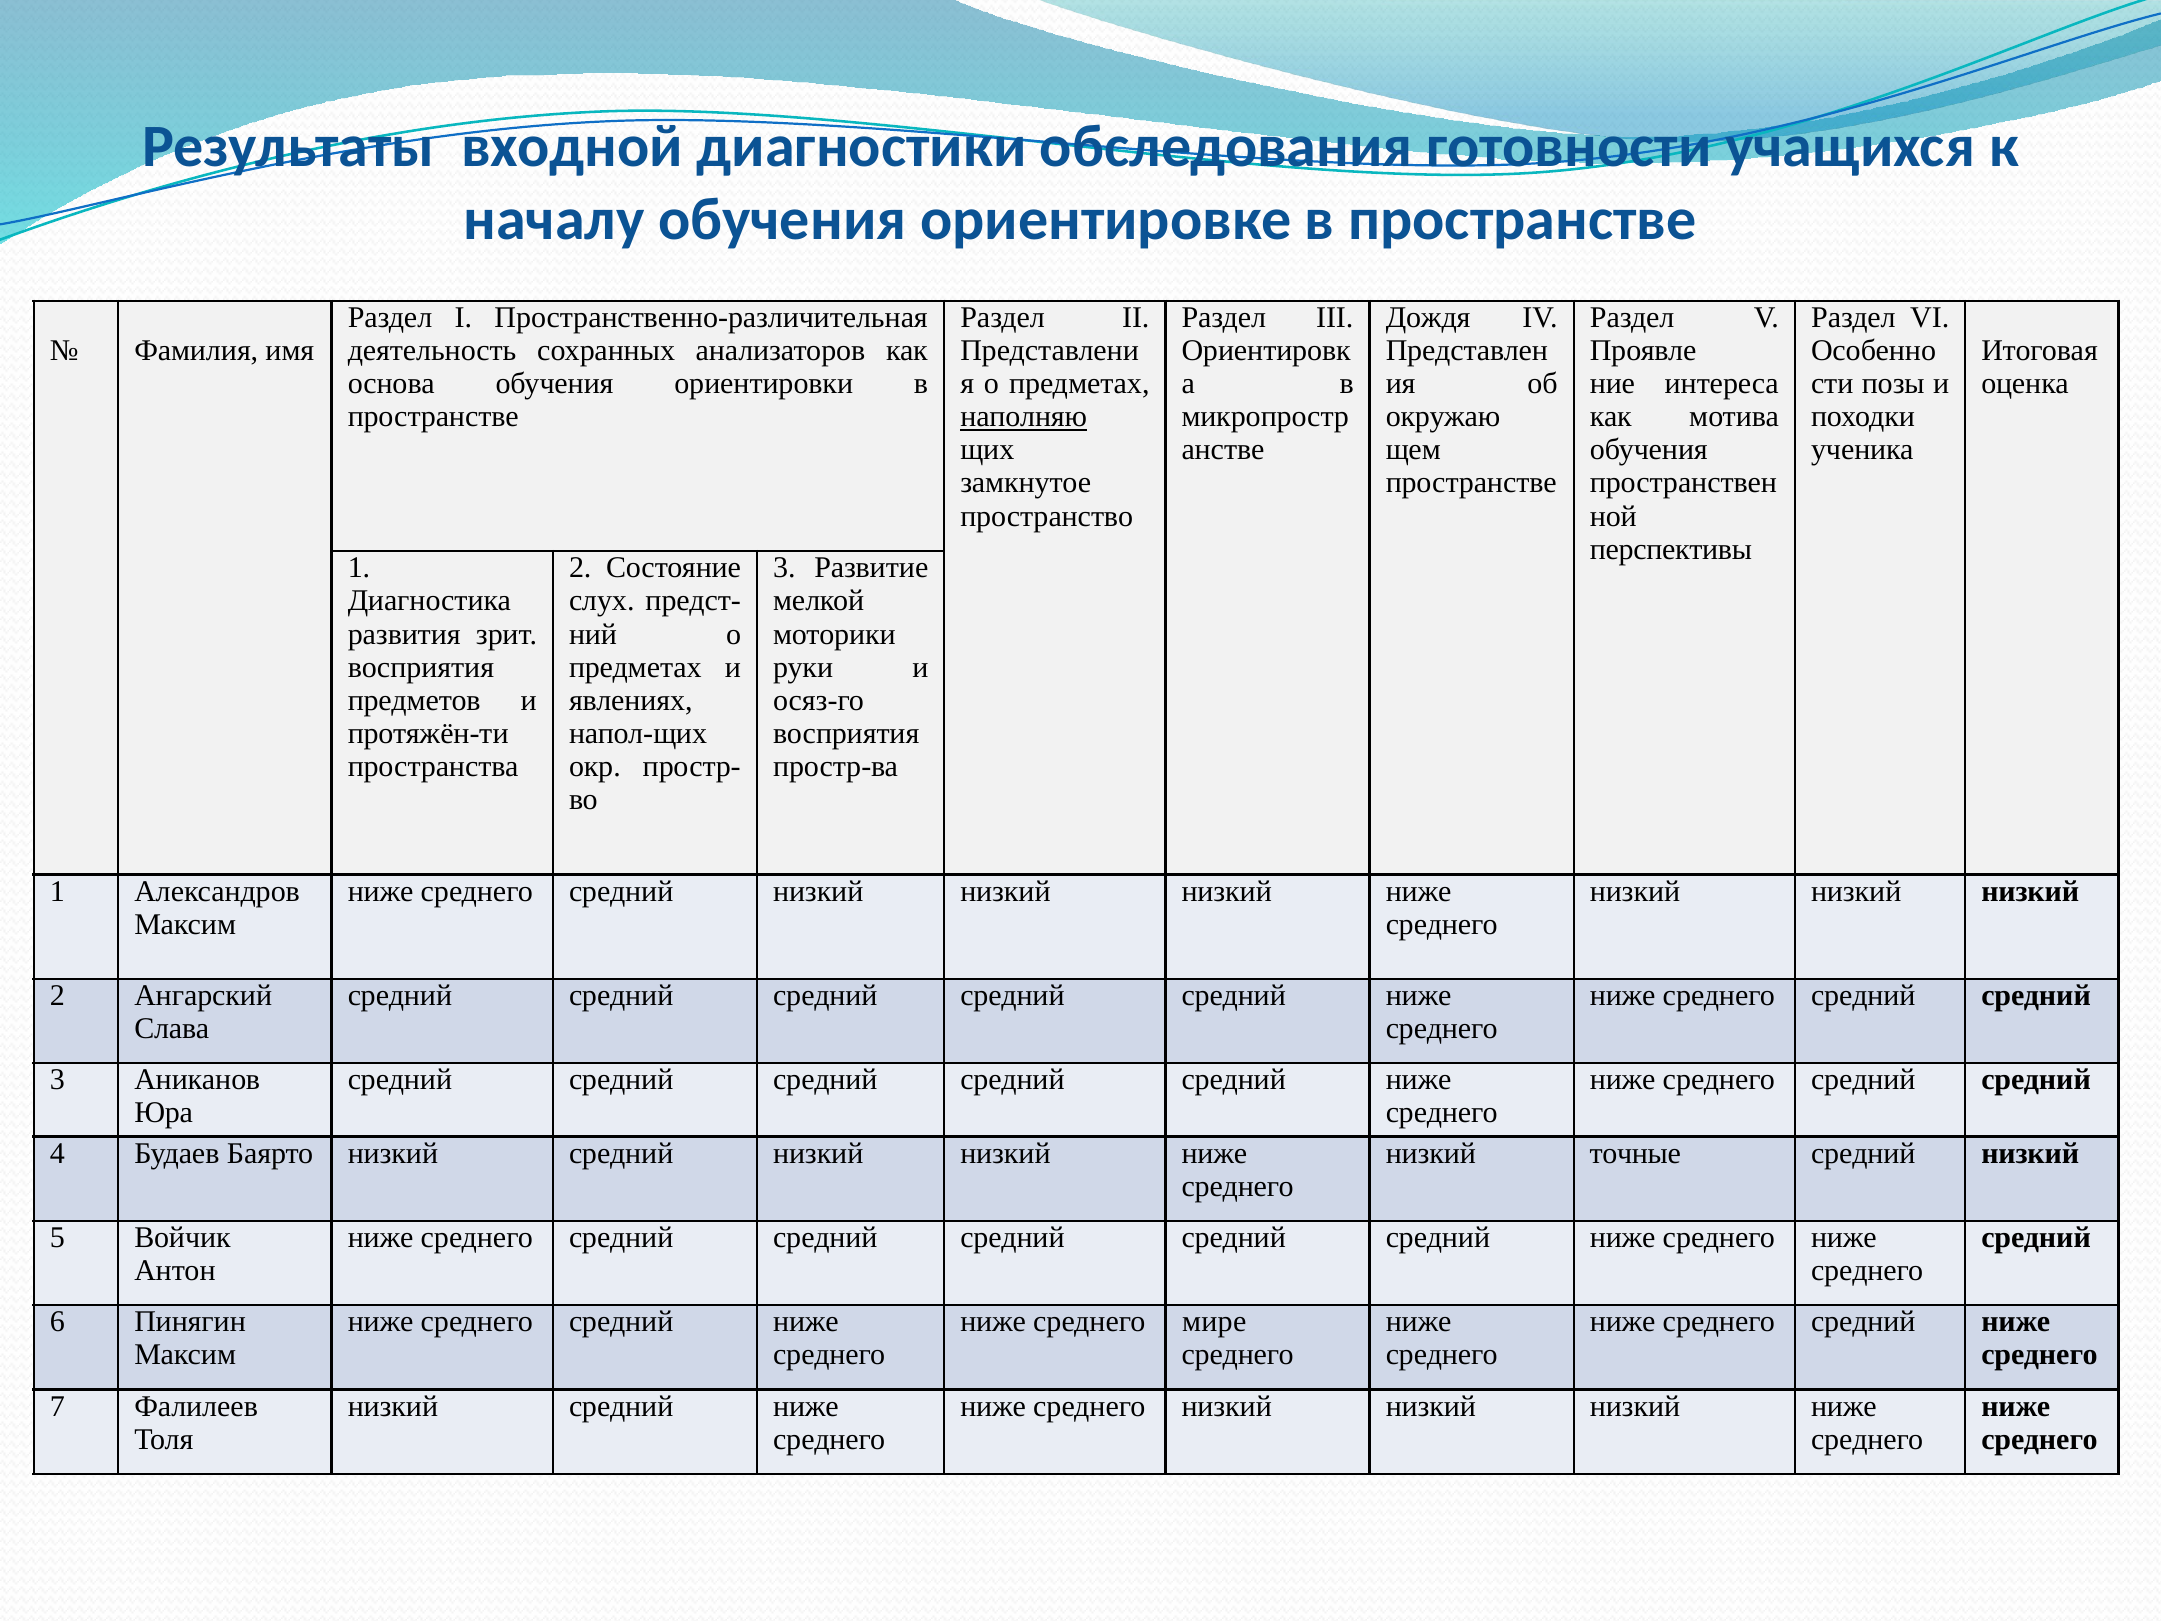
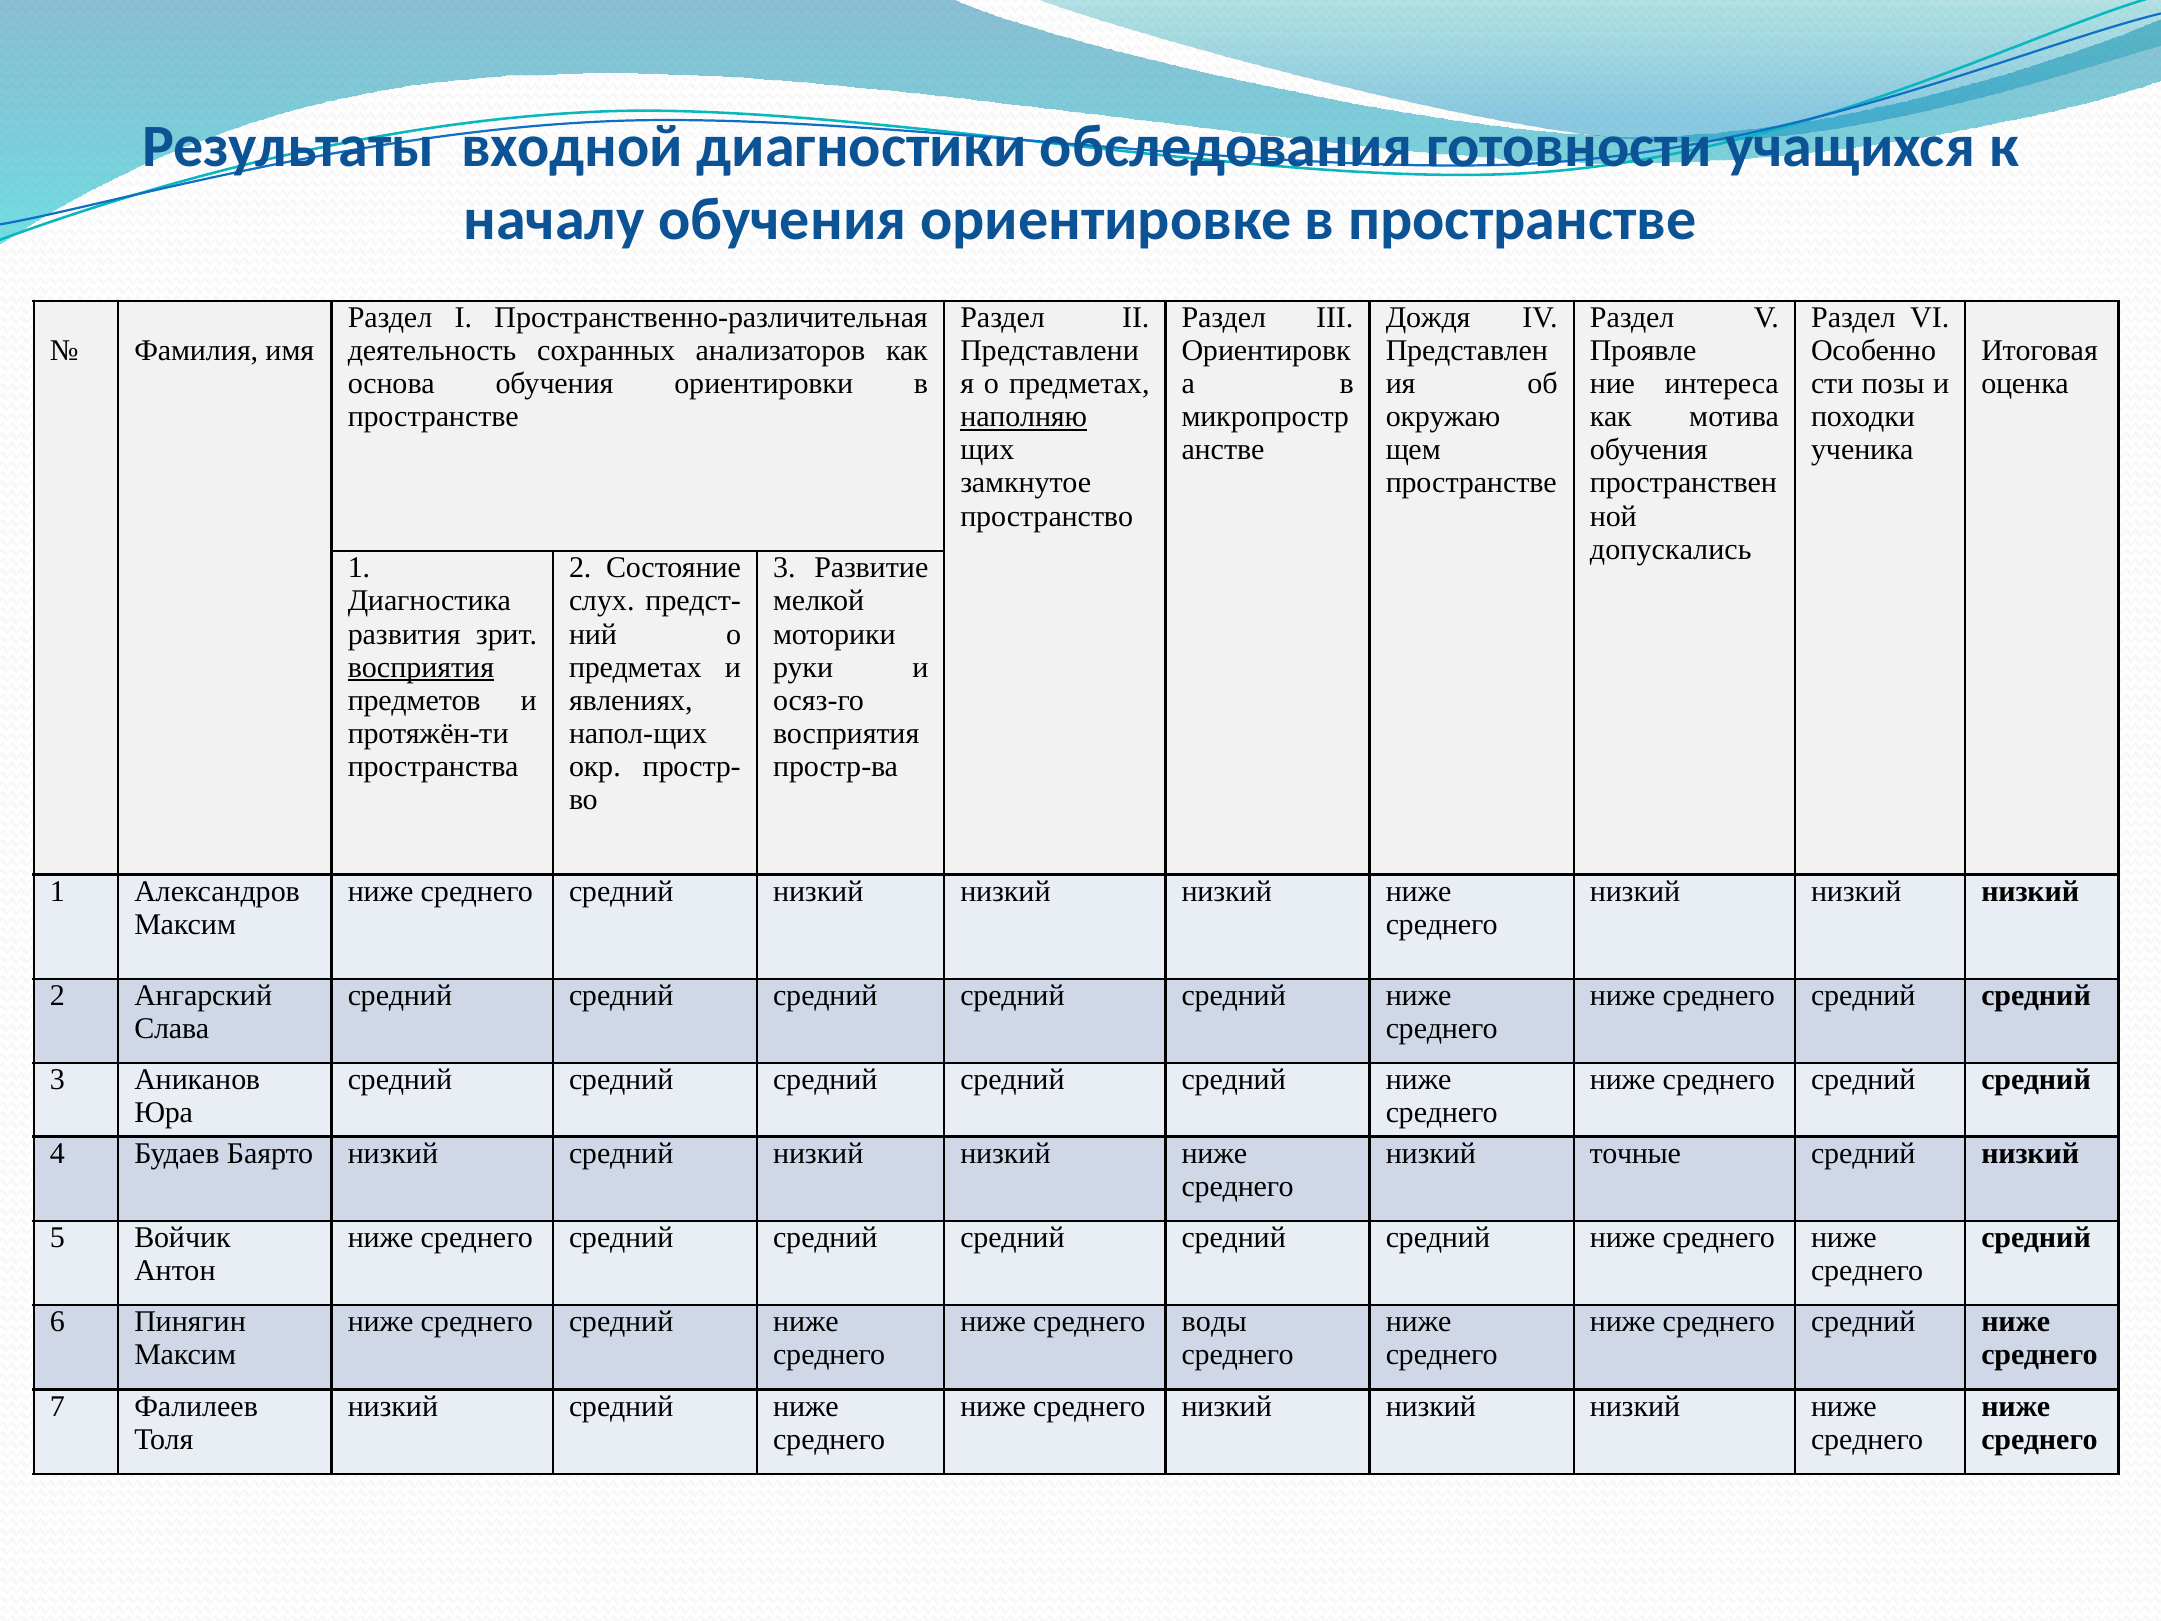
перспективы: перспективы -> допускались
восприятия at (421, 667) underline: none -> present
мире: мире -> воды
